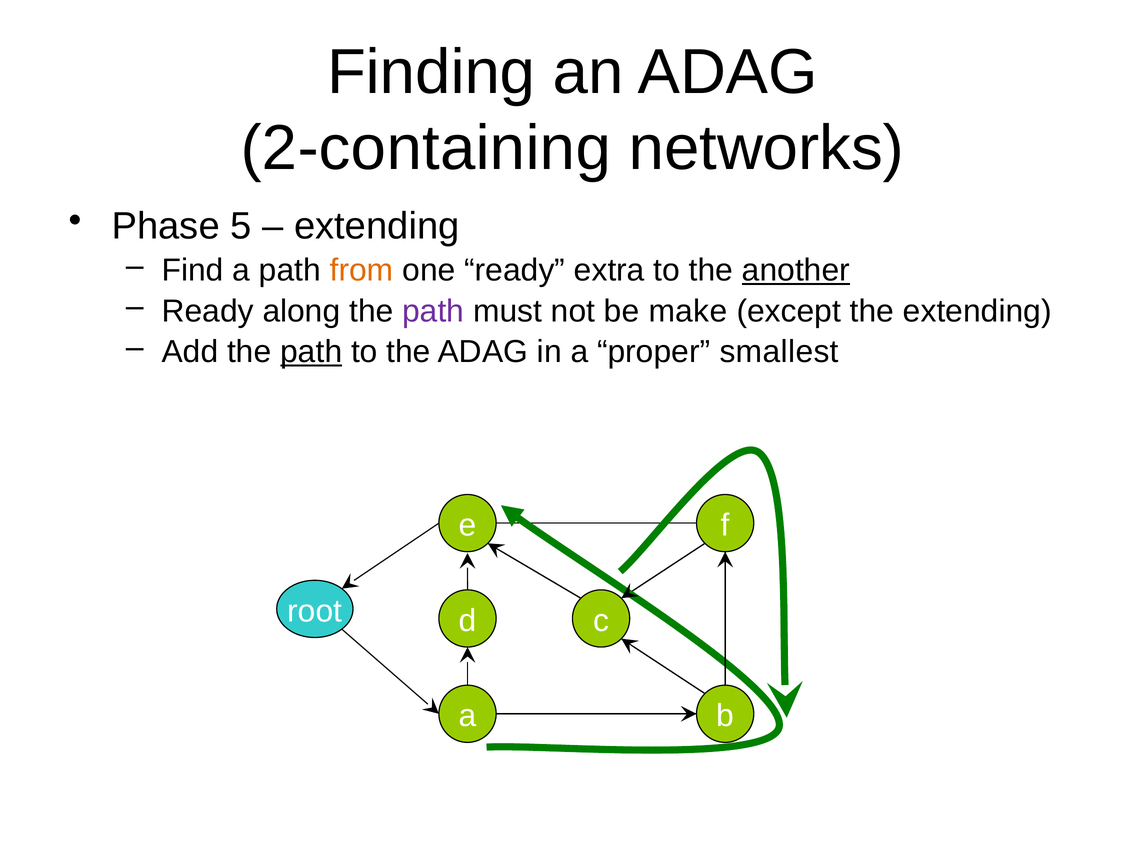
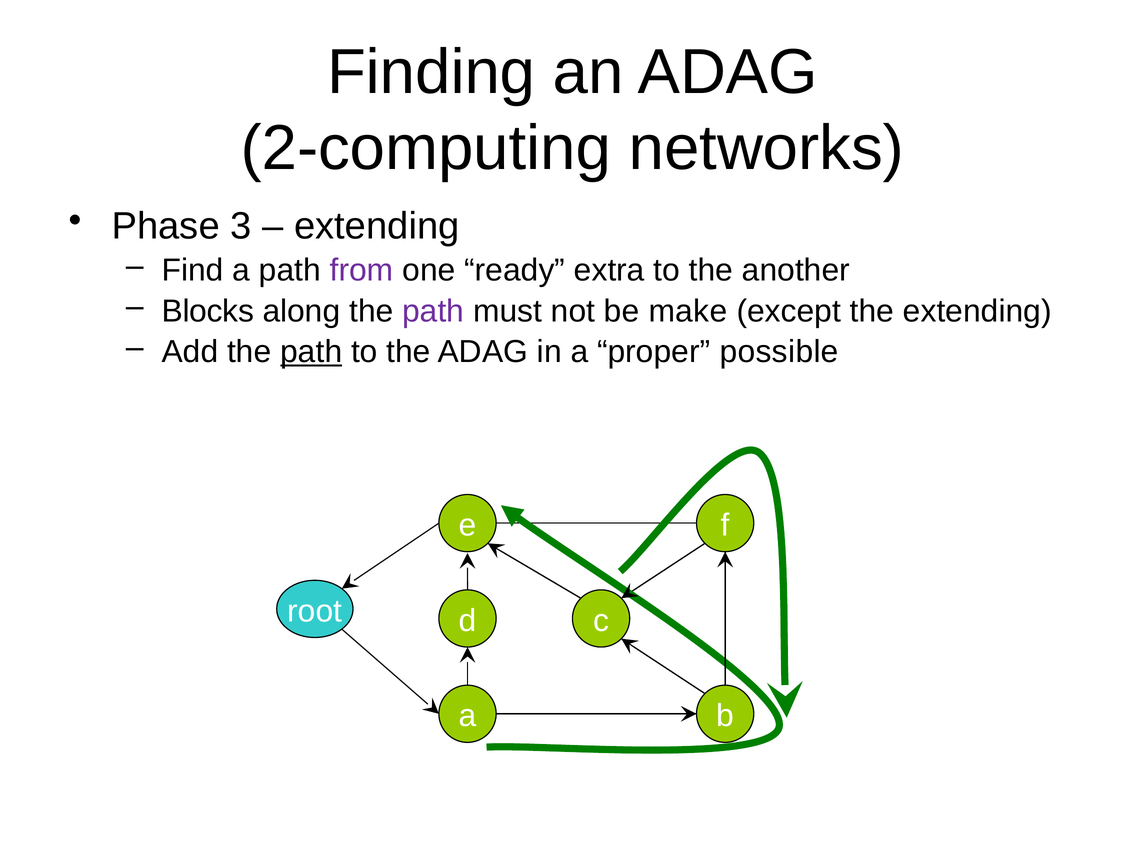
2-containing: 2-containing -> 2-computing
5: 5 -> 3
from colour: orange -> purple
another underline: present -> none
Ready at (208, 311): Ready -> Blocks
smallest: smallest -> possible
